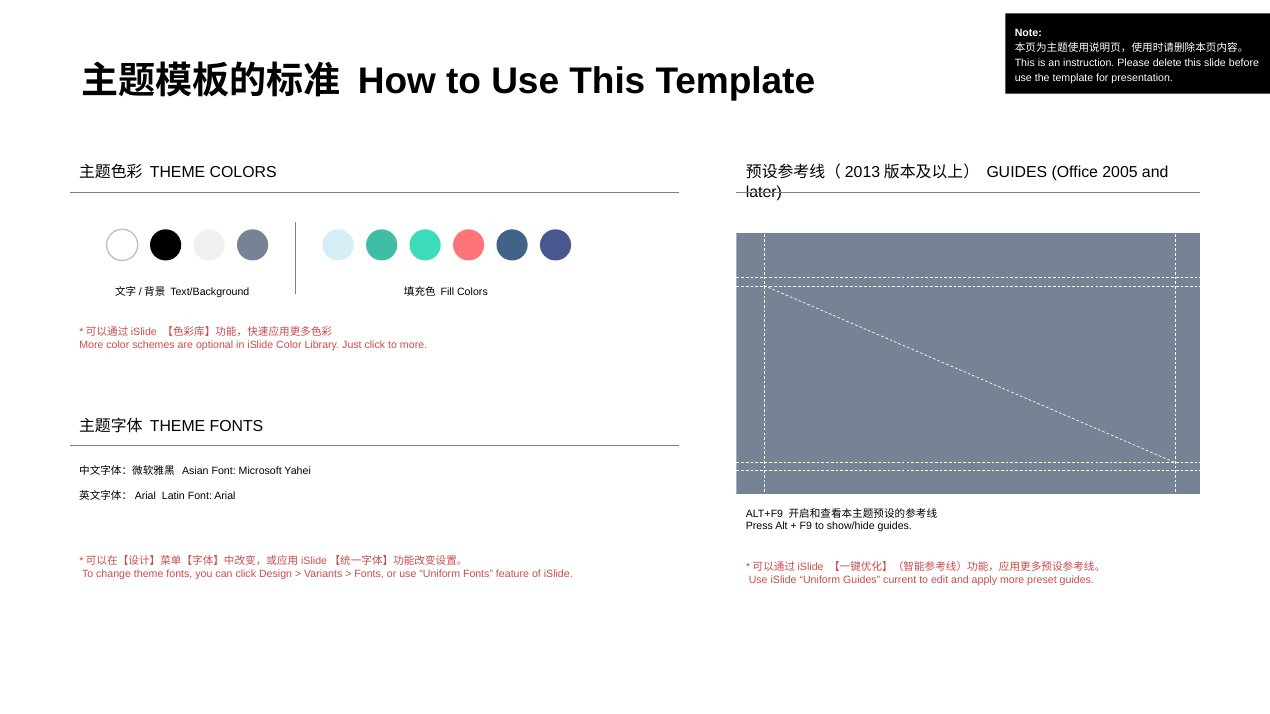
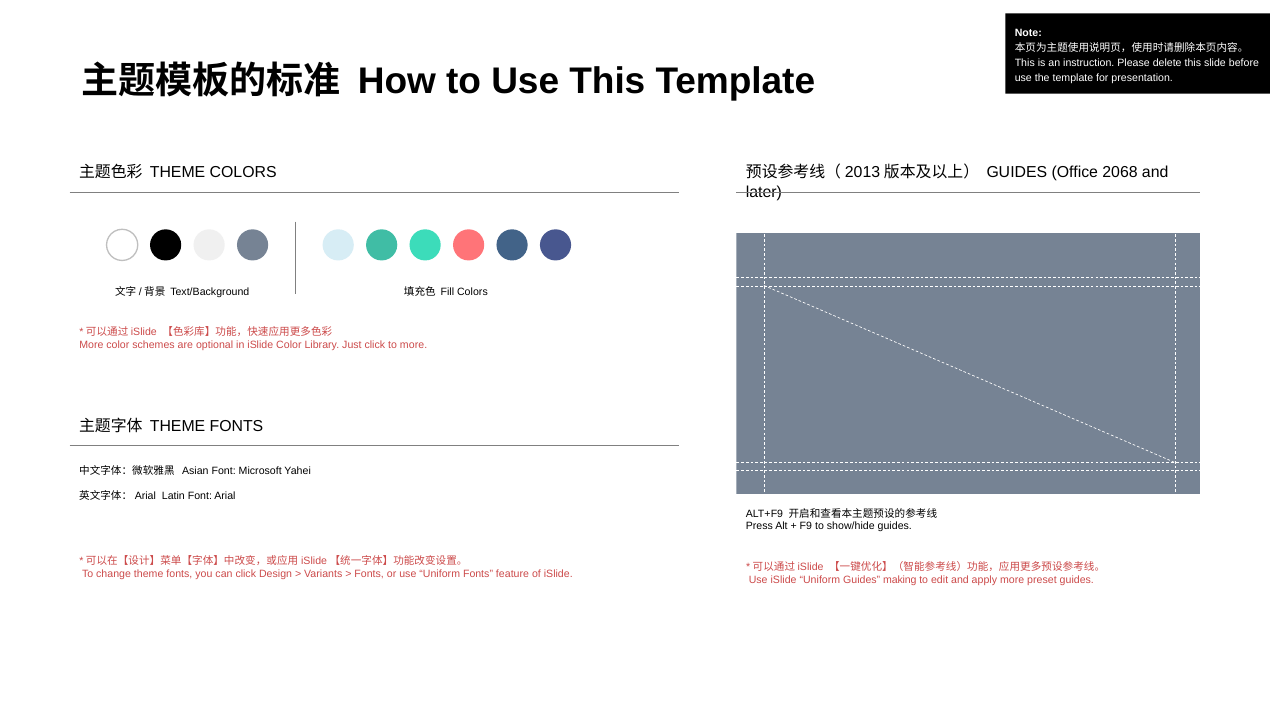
2005: 2005 -> 2068
current: current -> making
